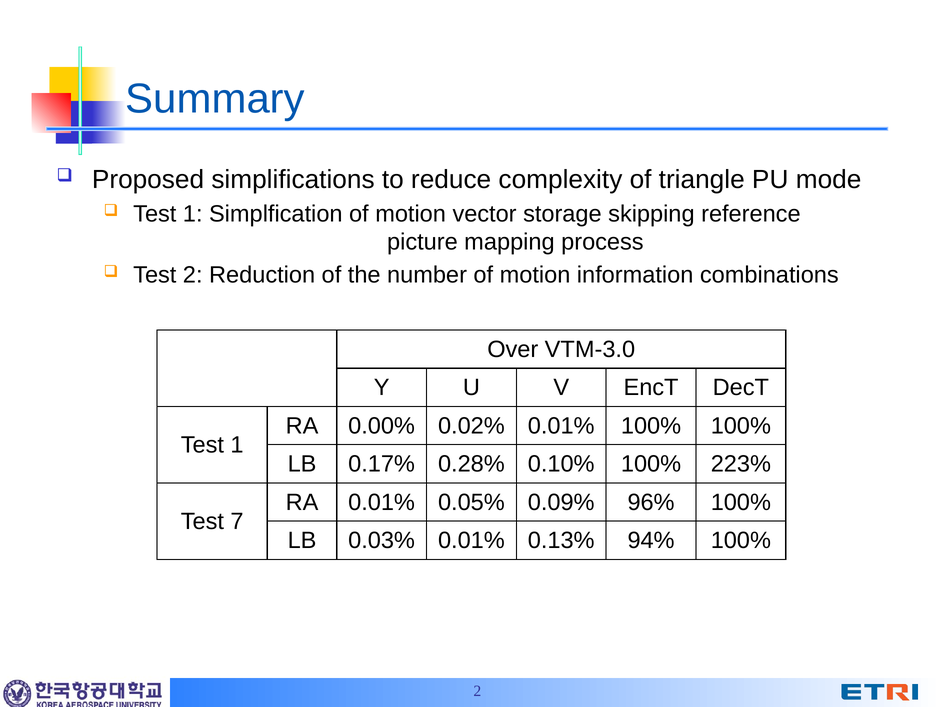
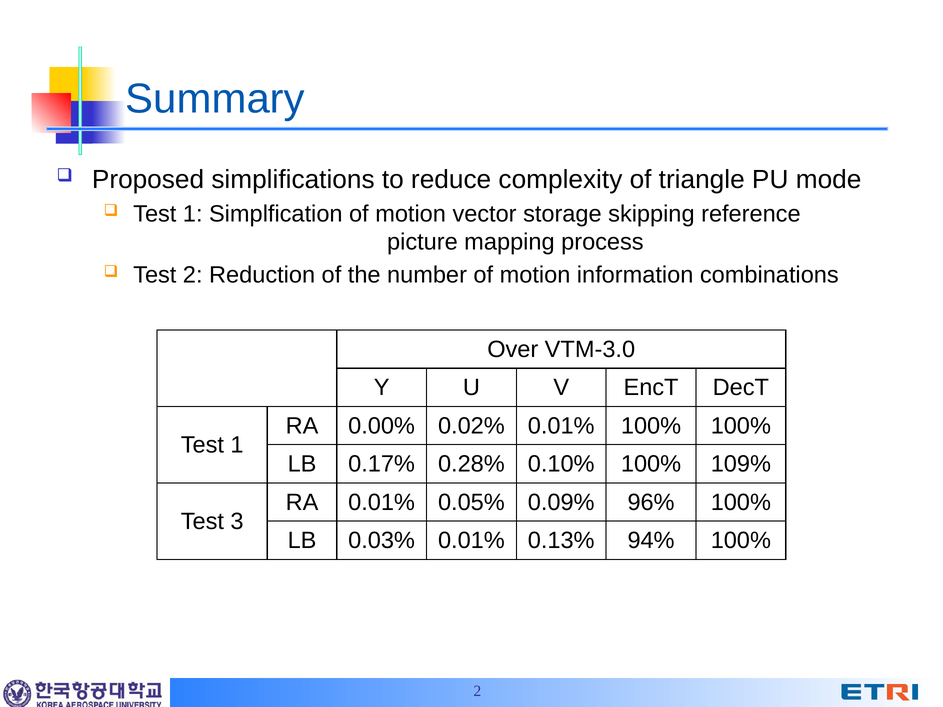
223%: 223% -> 109%
7: 7 -> 3
